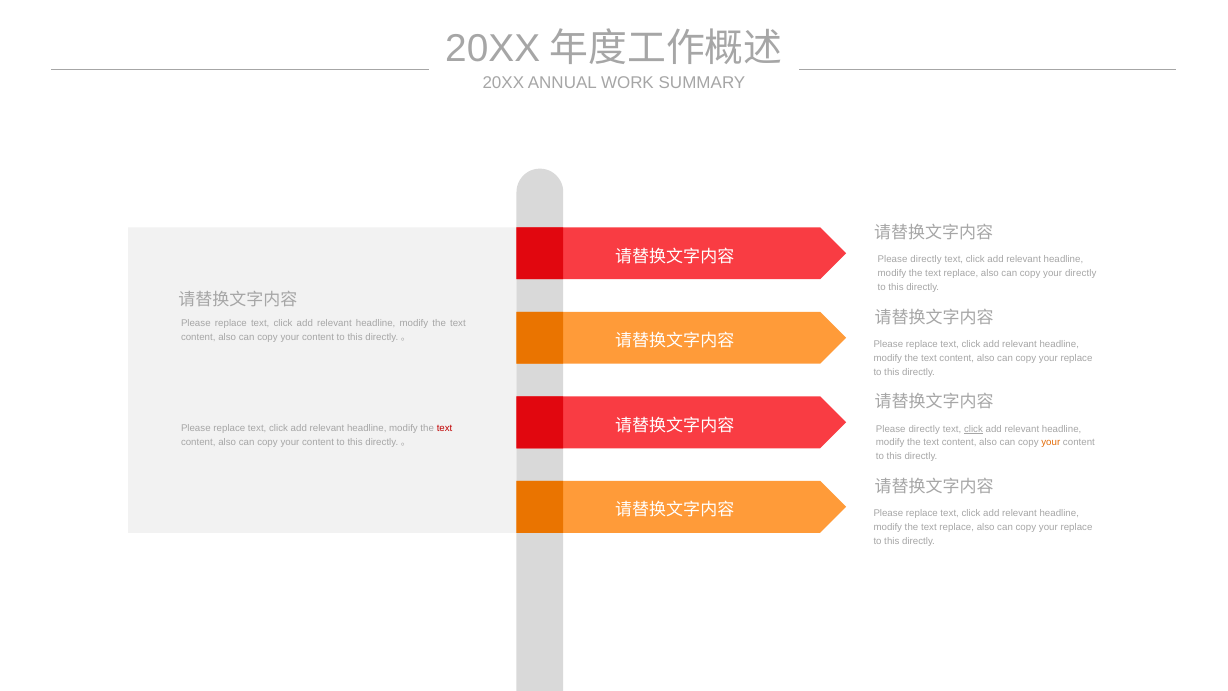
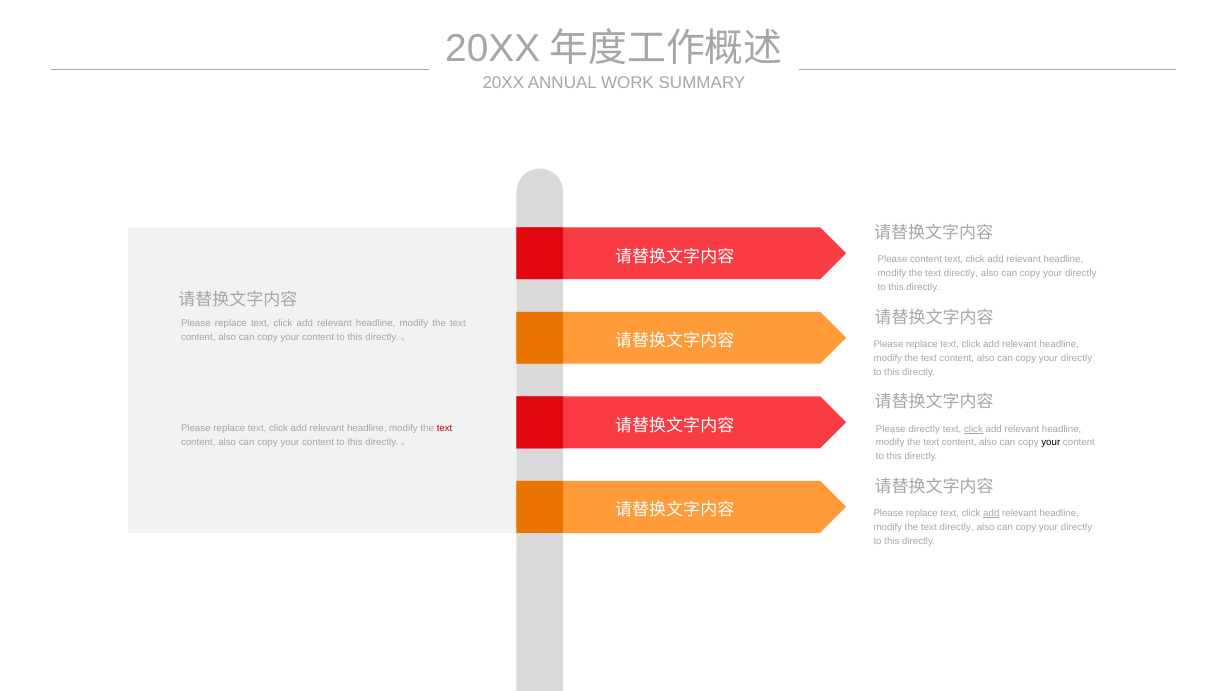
directly at (926, 260): directly -> content
replace at (961, 274): replace -> directly
replace at (1077, 358): replace -> directly
your at (1051, 443) colour: orange -> black
add at (991, 513) underline: none -> present
replace at (957, 527): replace -> directly
replace at (1077, 527): replace -> directly
